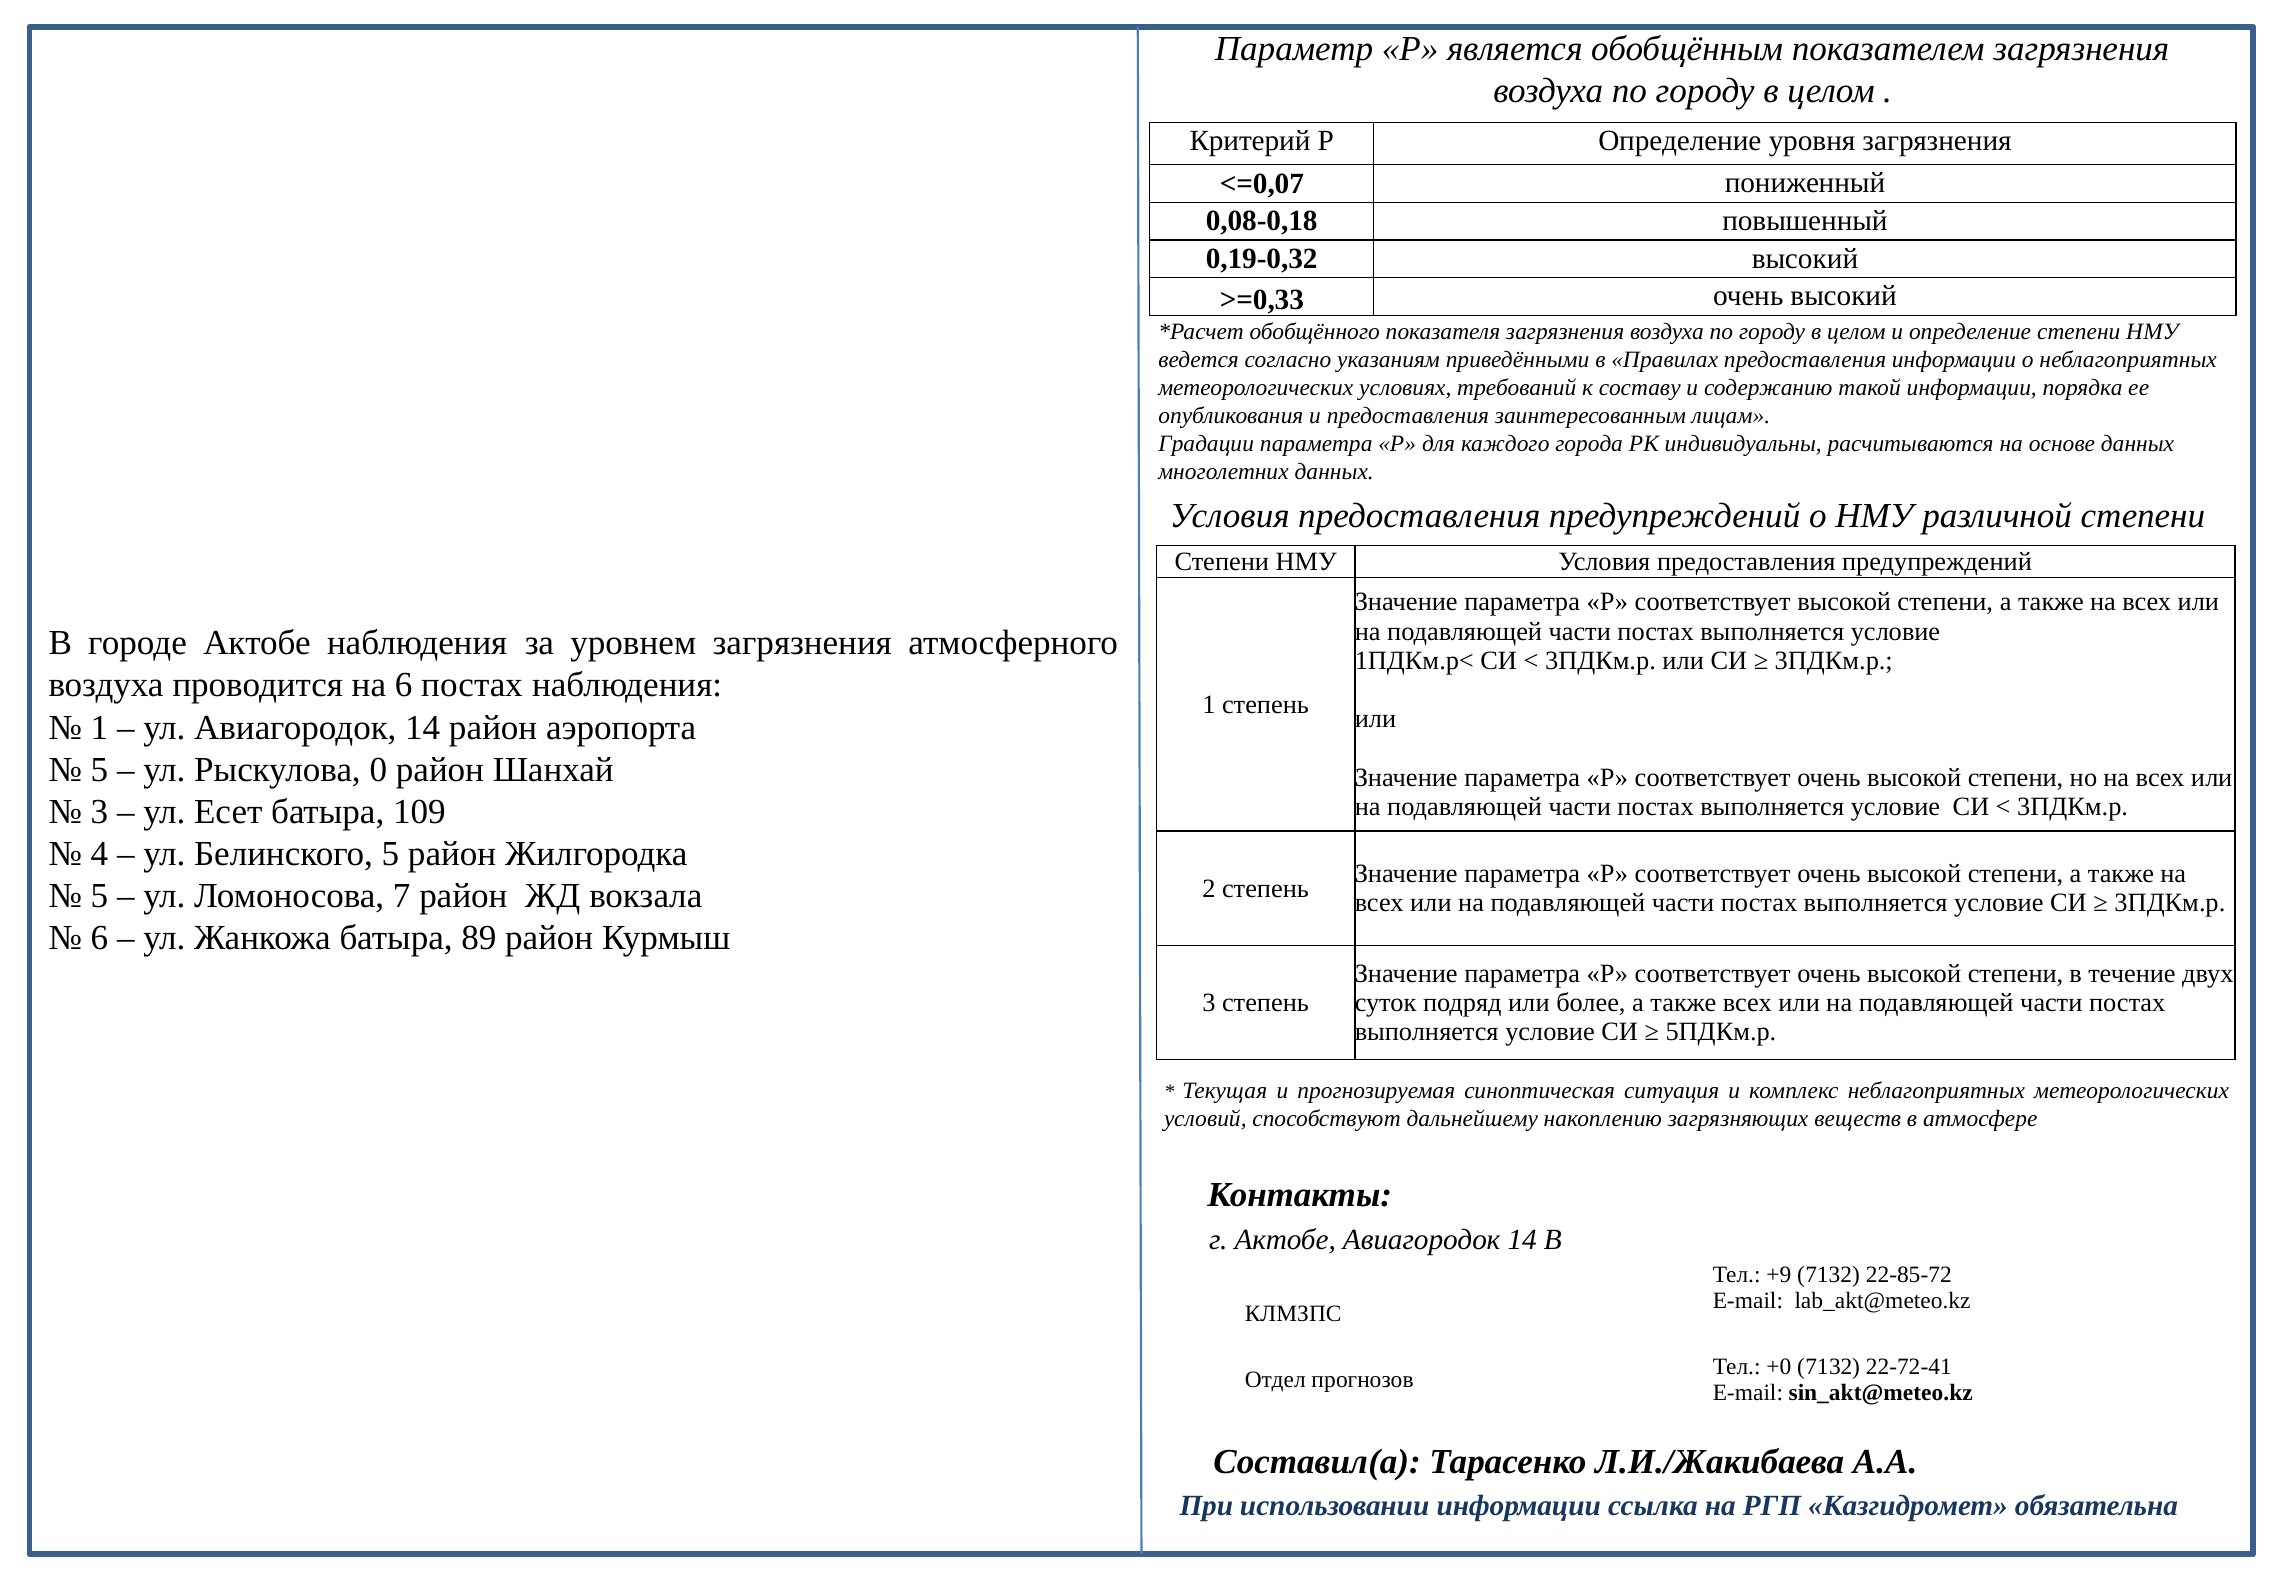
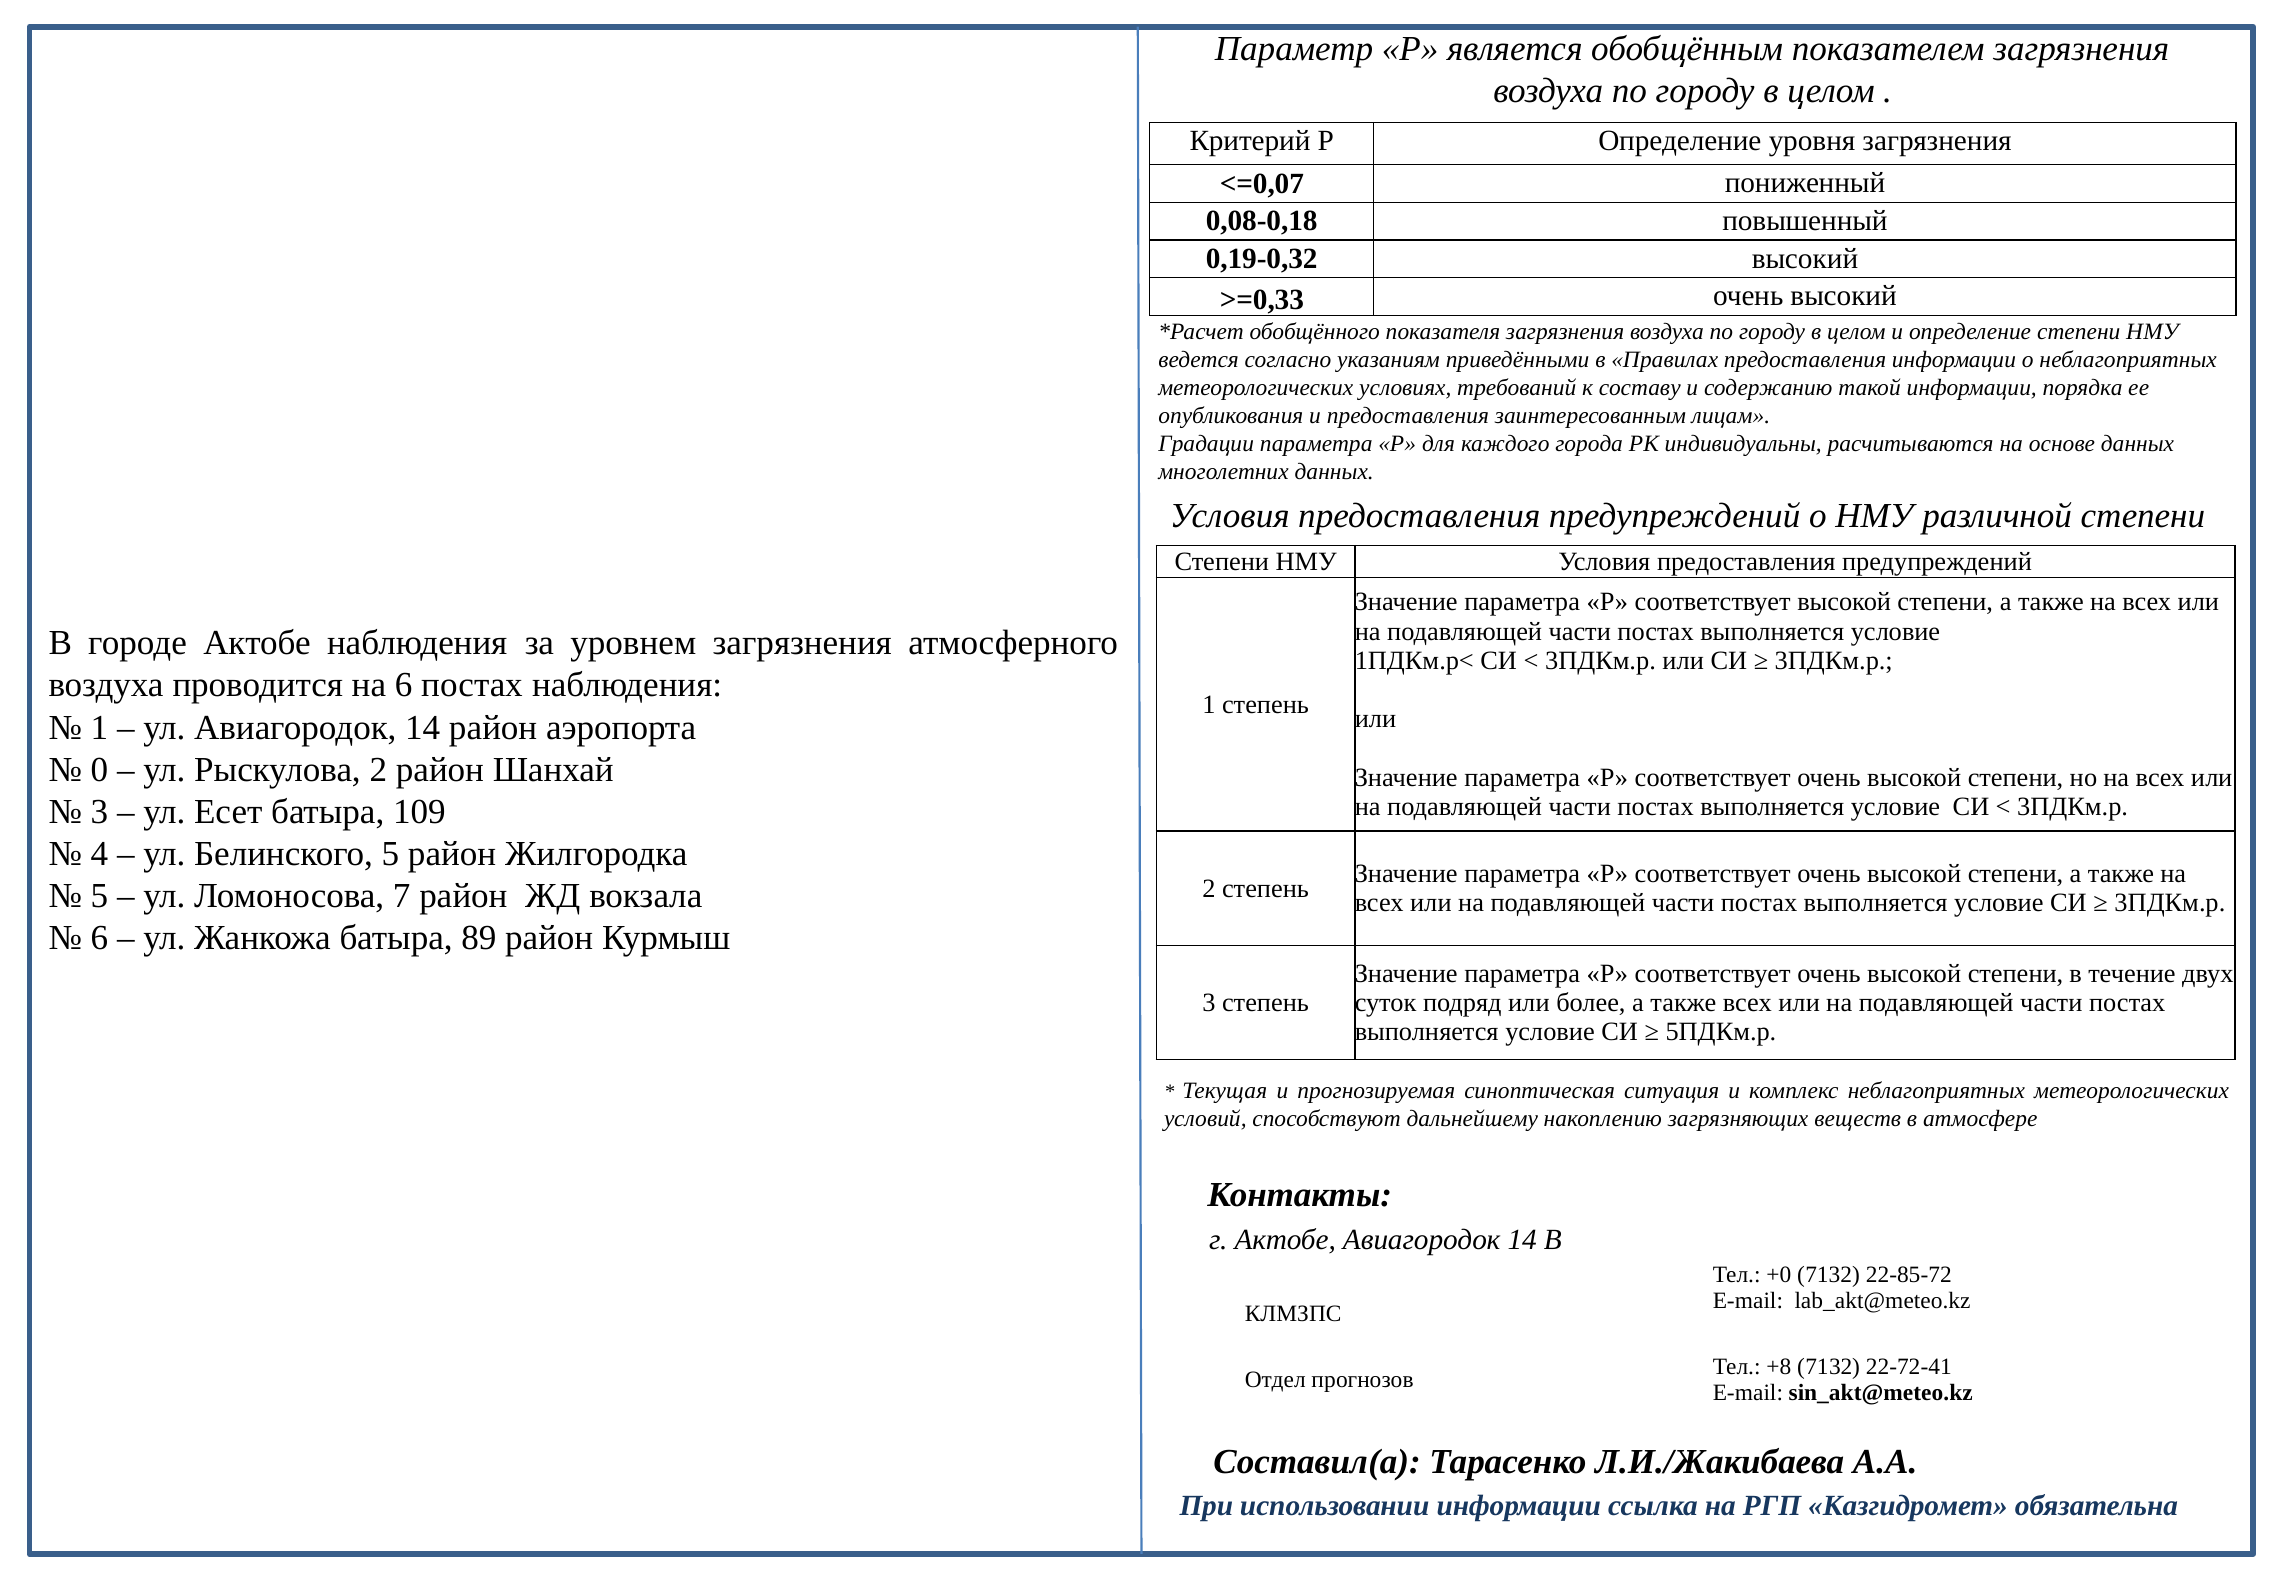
5 at (99, 769): 5 -> 0
Рыскулова 0: 0 -> 2
+9: +9 -> +0
+0: +0 -> +8
